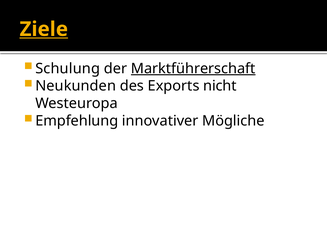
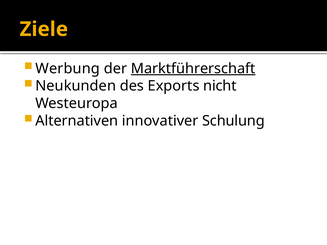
Ziele underline: present -> none
Schulung: Schulung -> Werbung
Empfehlung: Empfehlung -> Alternativen
Mögliche: Mögliche -> Schulung
